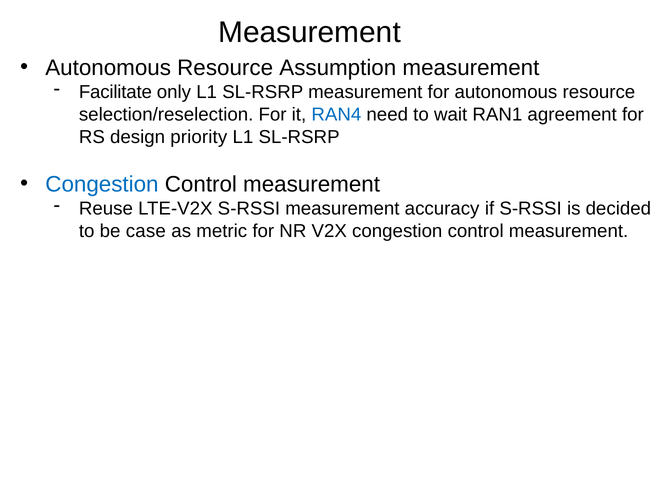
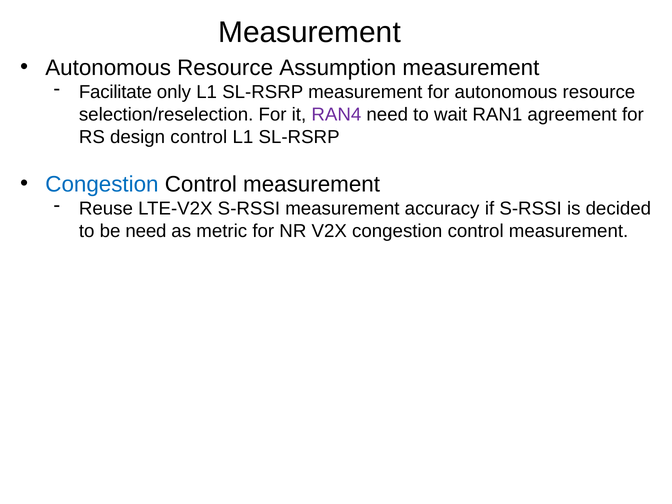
RAN4 colour: blue -> purple
design priority: priority -> control
be case: case -> need
